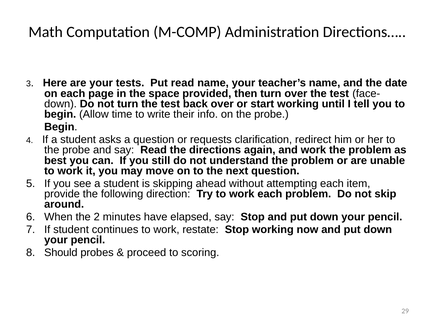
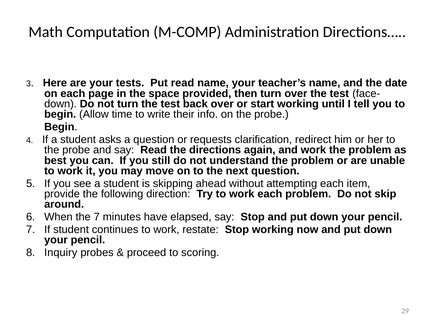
the 2: 2 -> 7
Should: Should -> Inquiry
